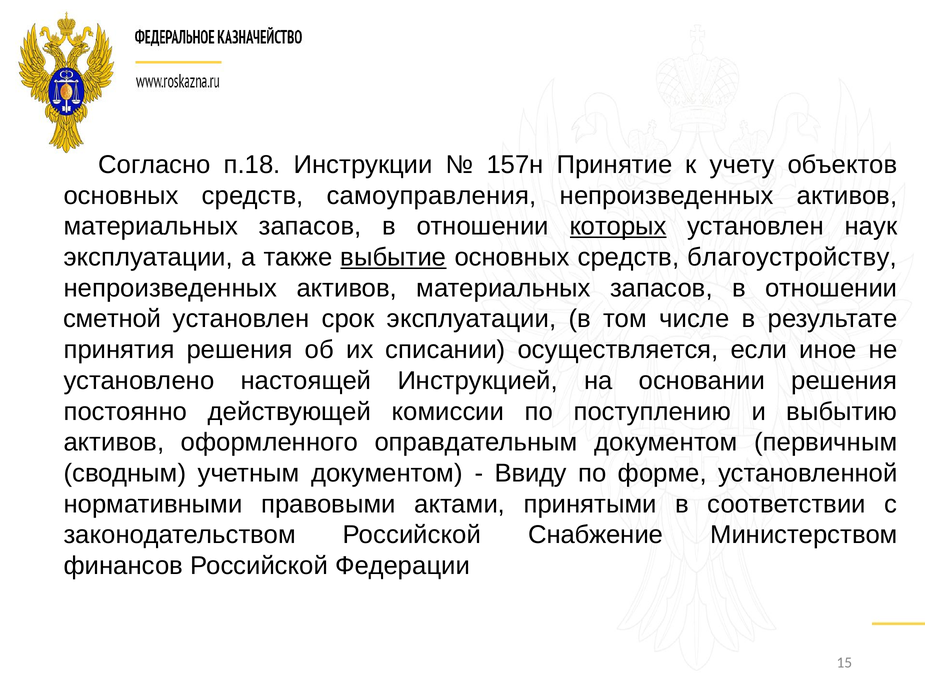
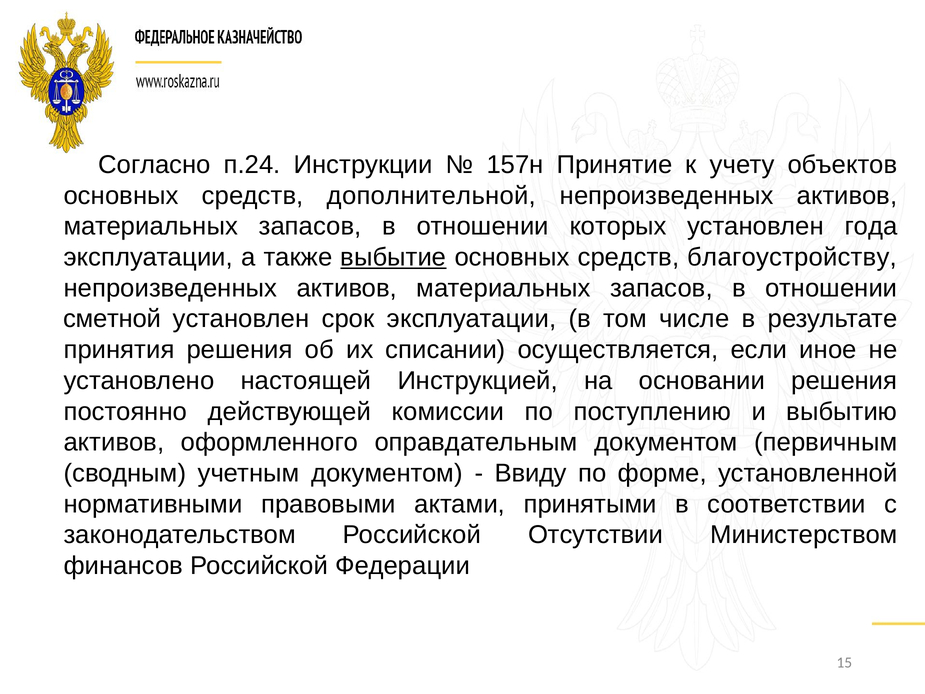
п.18: п.18 -> п.24
самоуправления: самоуправления -> дополнительной
которых underline: present -> none
наук: наук -> года
Снабжение: Снабжение -> Отсутствии
